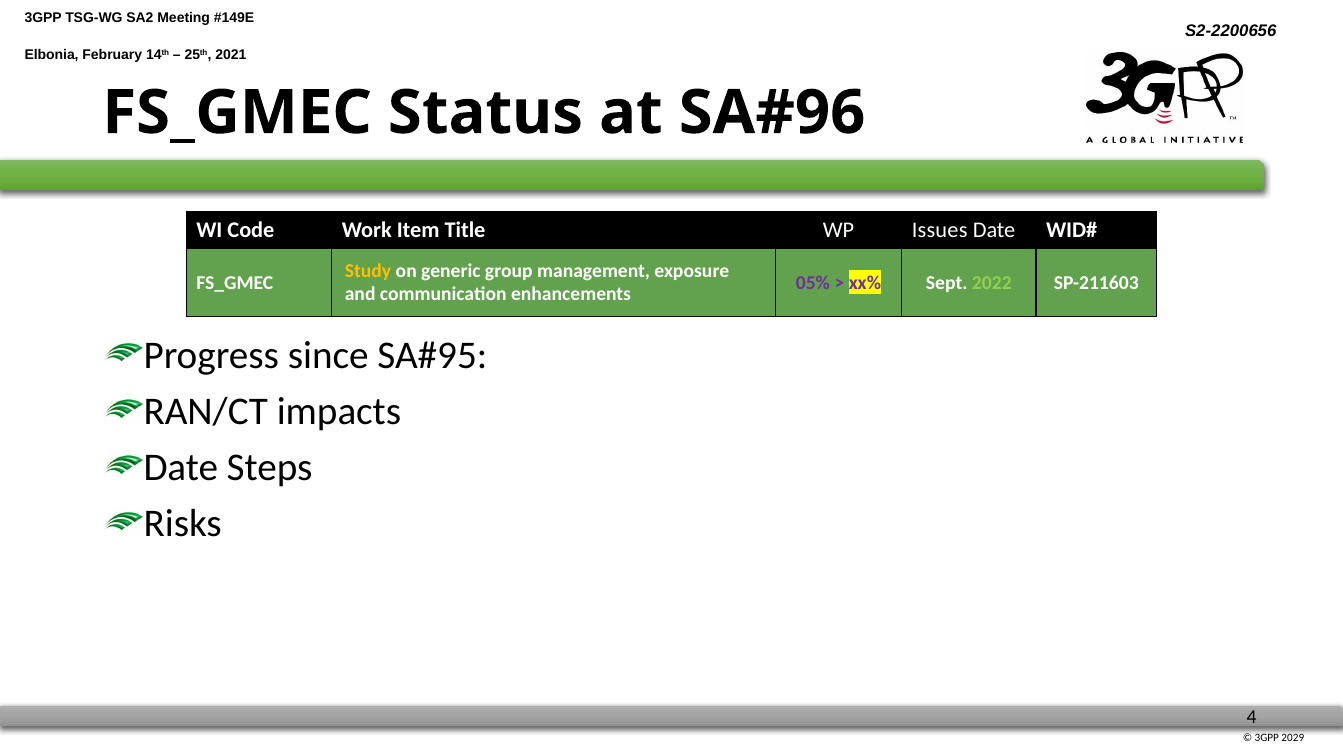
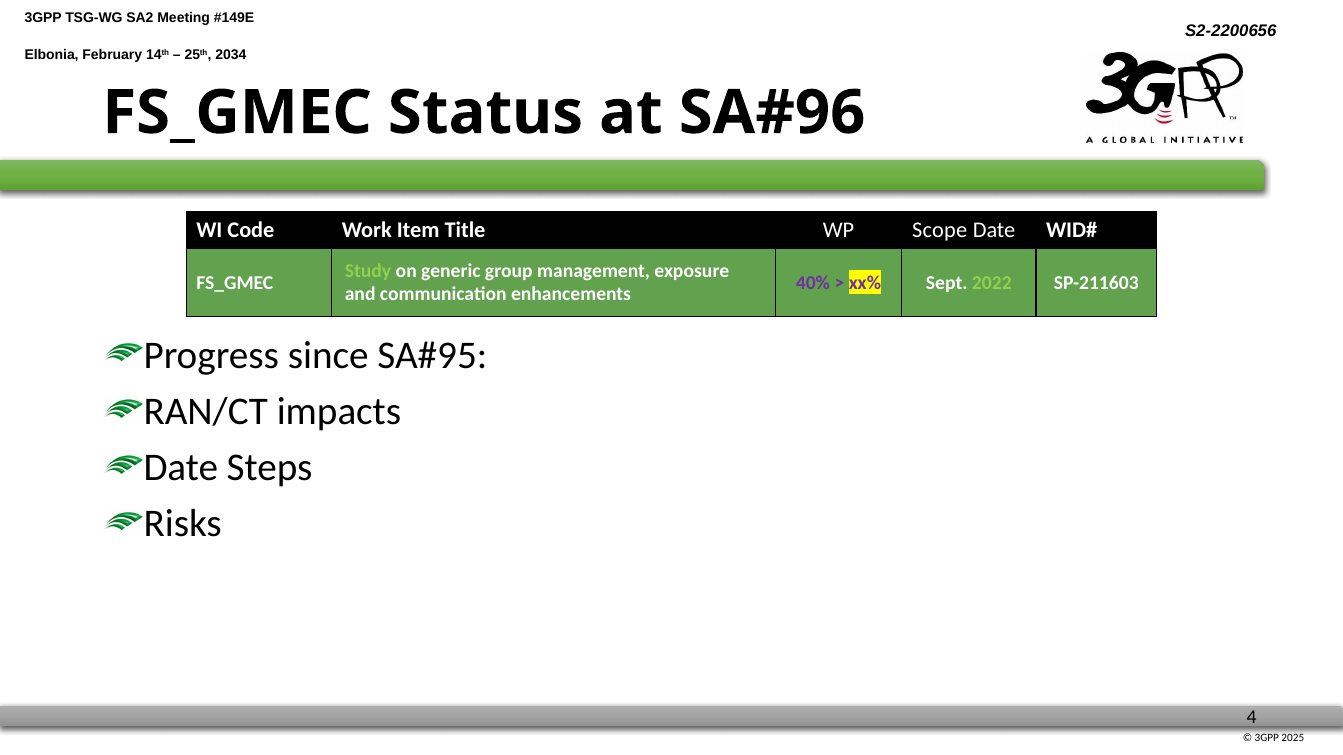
2021: 2021 -> 2034
Issues: Issues -> Scope
Study colour: yellow -> light green
05%: 05% -> 40%
2029: 2029 -> 2025
